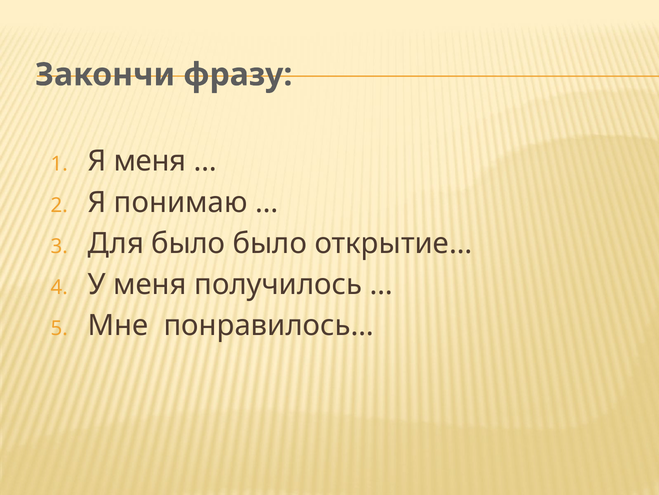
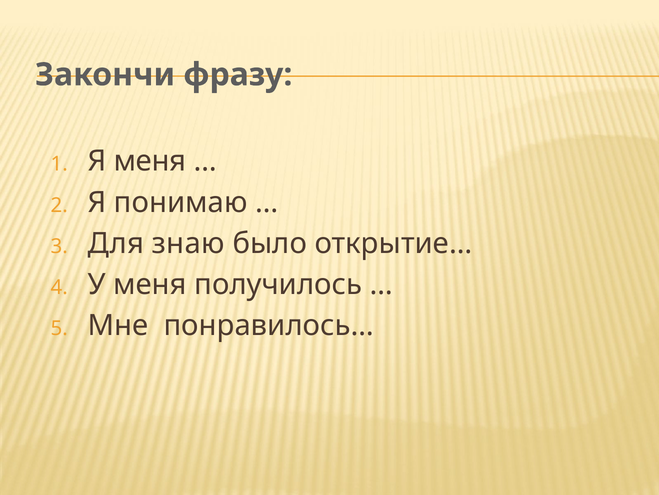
Для было: было -> знаю
